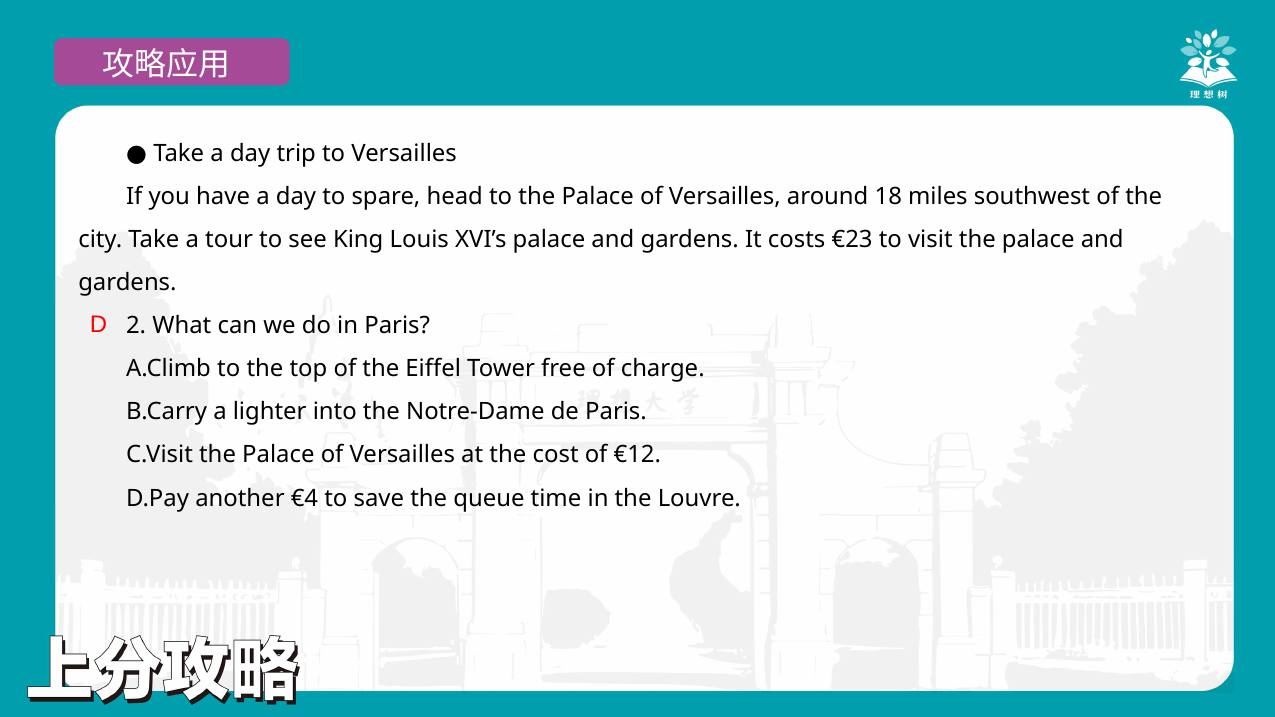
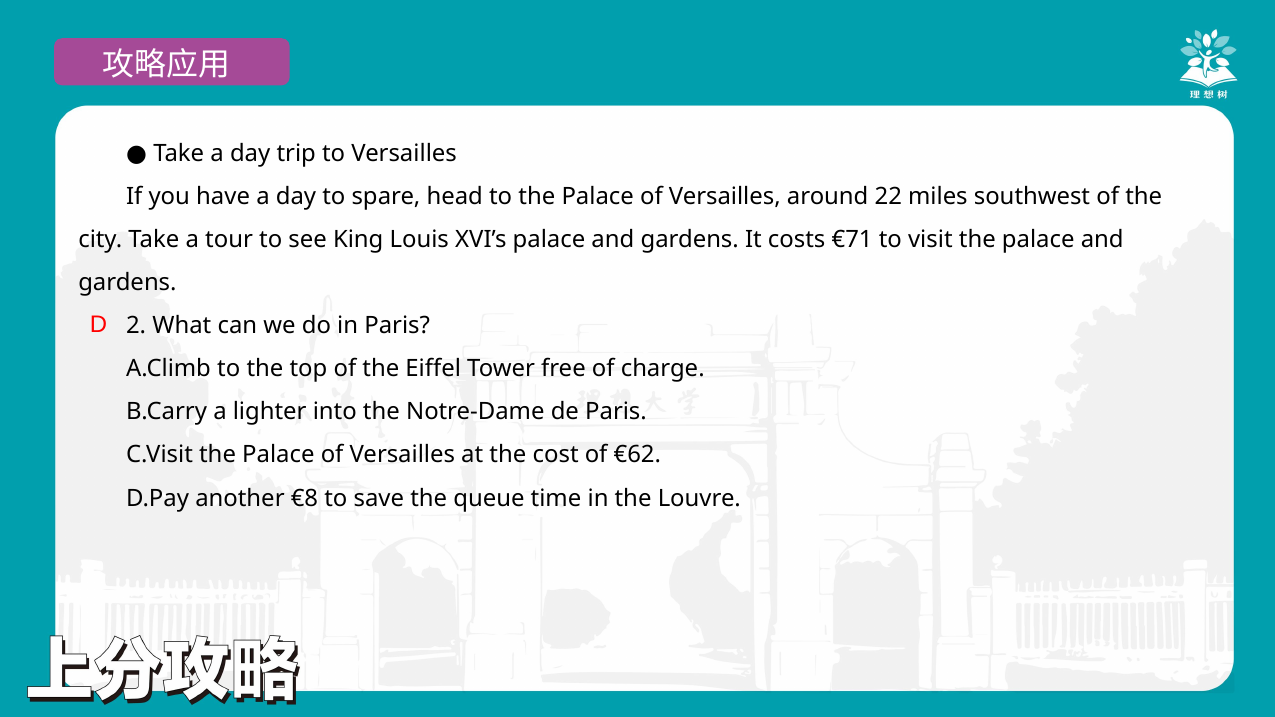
18: 18 -> 22
€23: €23 -> €71
€12: €12 -> €62
€4: €4 -> €8
